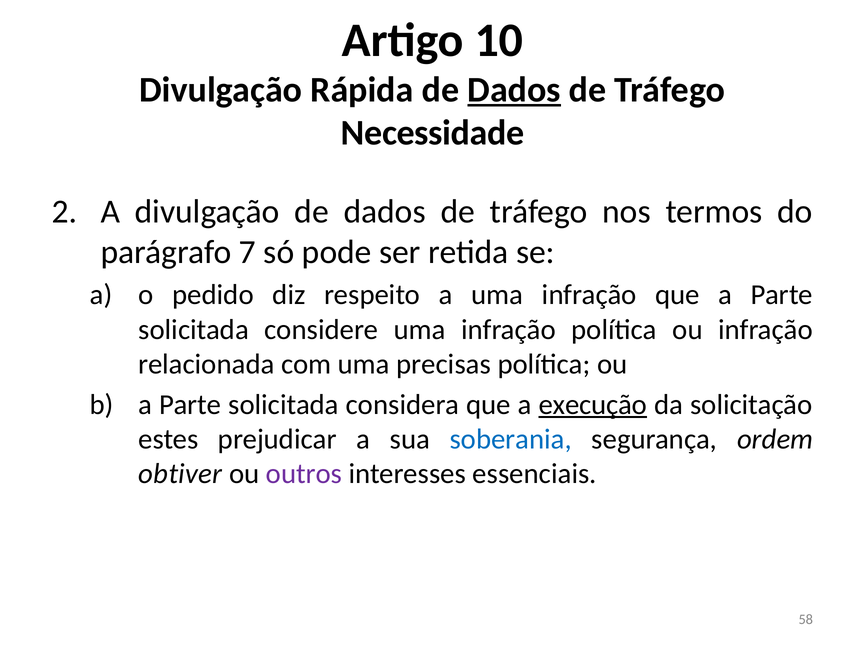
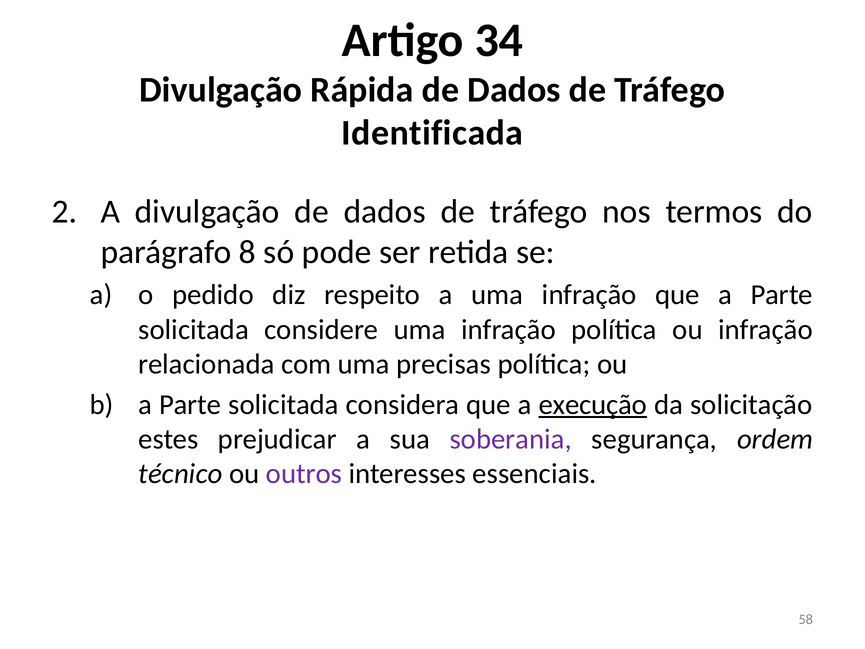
10: 10 -> 34
Dados at (514, 90) underline: present -> none
Necessidade: Necessidade -> Identificada
7: 7 -> 8
soberania colour: blue -> purple
obtiver: obtiver -> técnico
